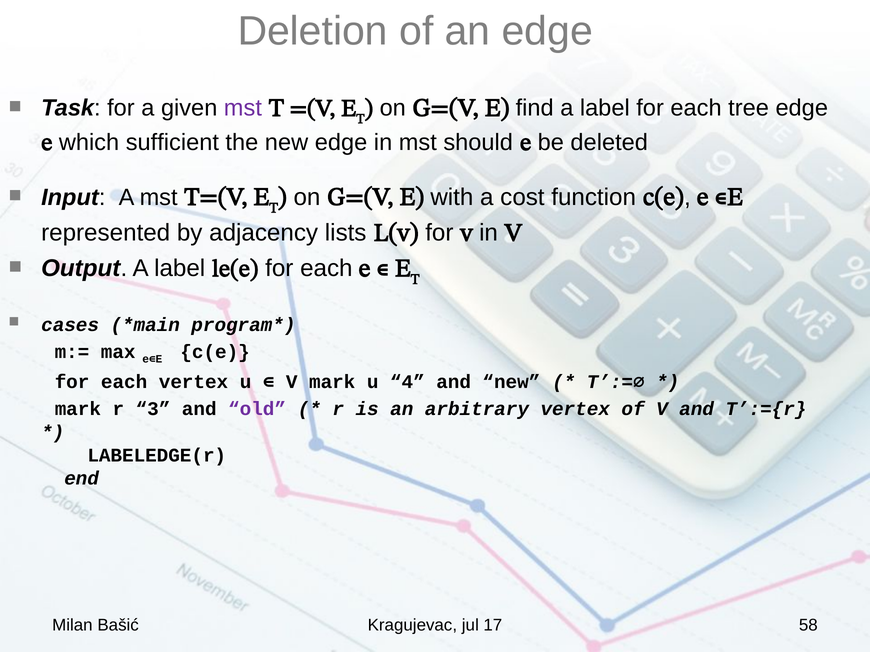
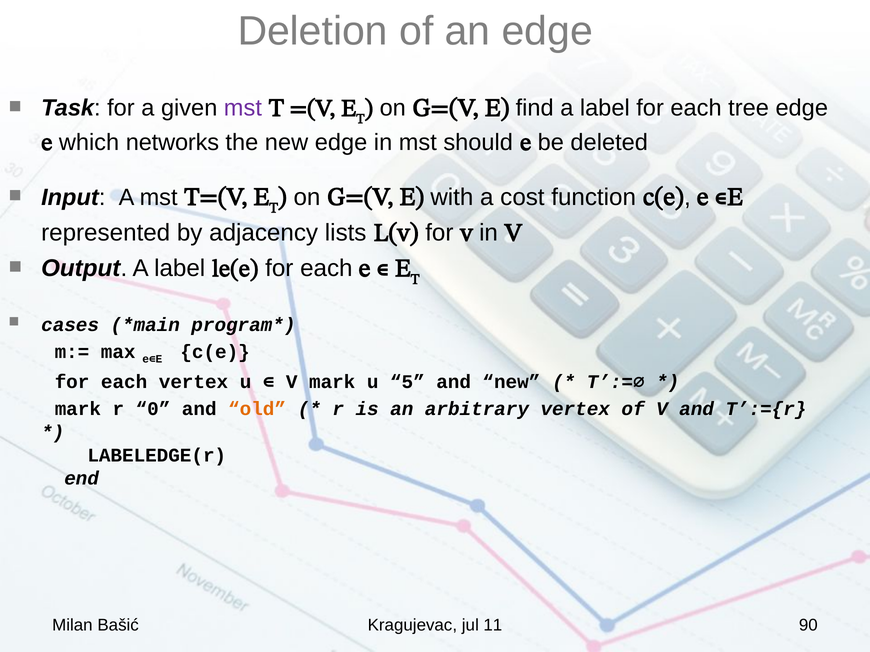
sufficient: sufficient -> networks
4: 4 -> 5
3: 3 -> 0
old colour: purple -> orange
17: 17 -> 11
58: 58 -> 90
